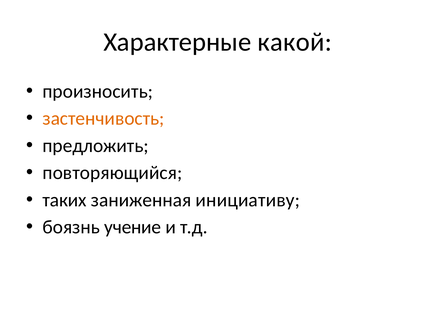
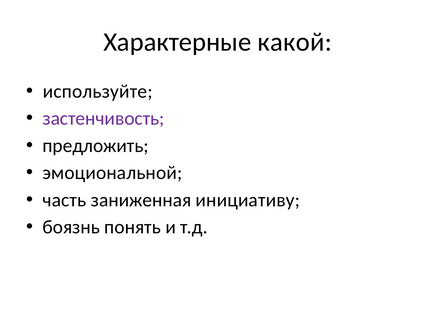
произносить: произносить -> используйте
застенчивость colour: orange -> purple
повторяющийся: повторяющийся -> эмоциональной
таких: таких -> часть
учение: учение -> понять
